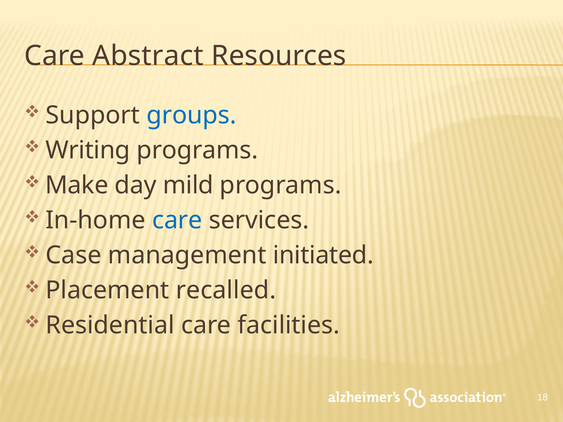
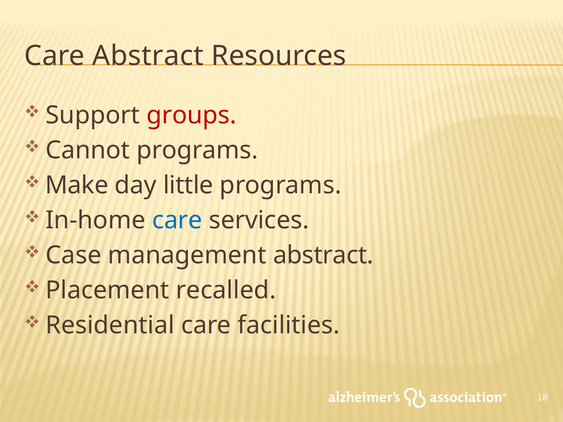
groups colour: blue -> red
Writing: Writing -> Cannot
mild: mild -> little
management initiated: initiated -> abstract
